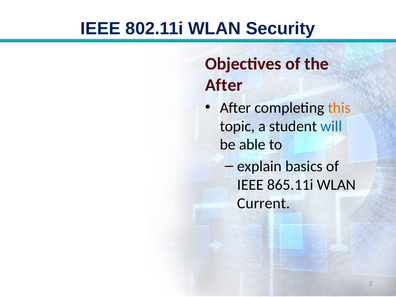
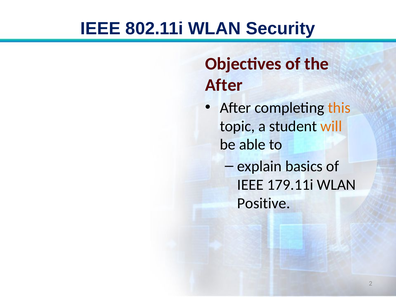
will colour: blue -> orange
865.11i: 865.11i -> 179.11i
Current: Current -> Positive
